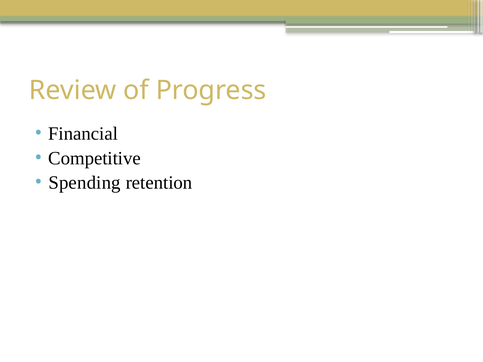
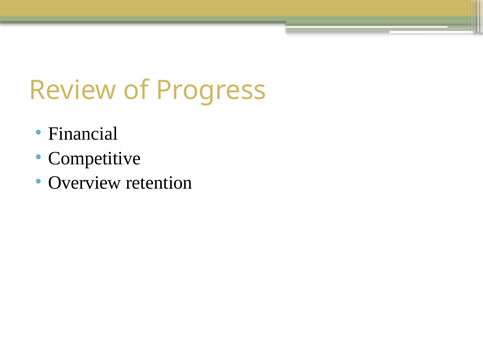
Spending: Spending -> Overview
